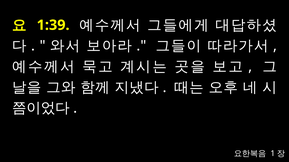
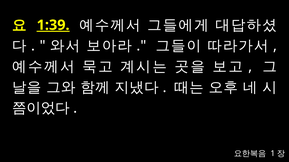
1:39 underline: none -> present
